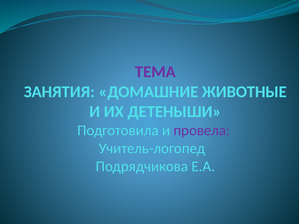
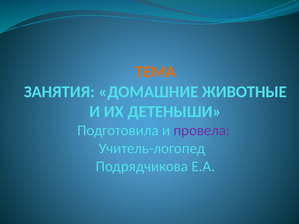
ТЕМА colour: purple -> orange
